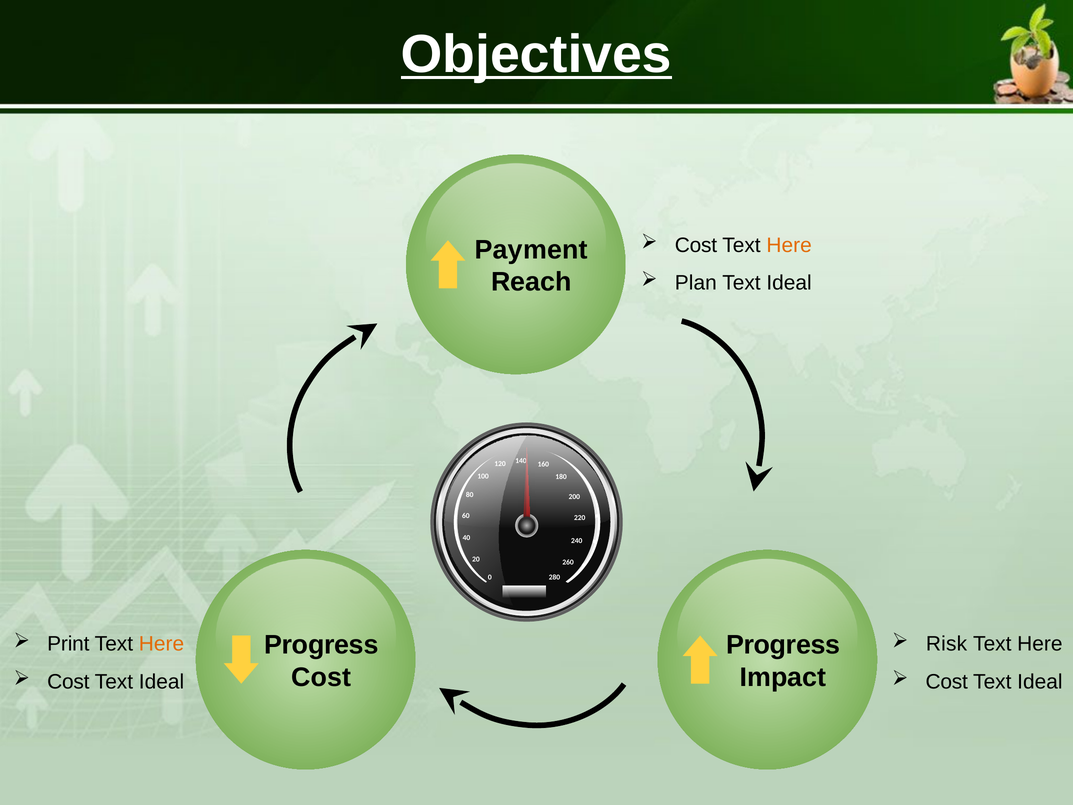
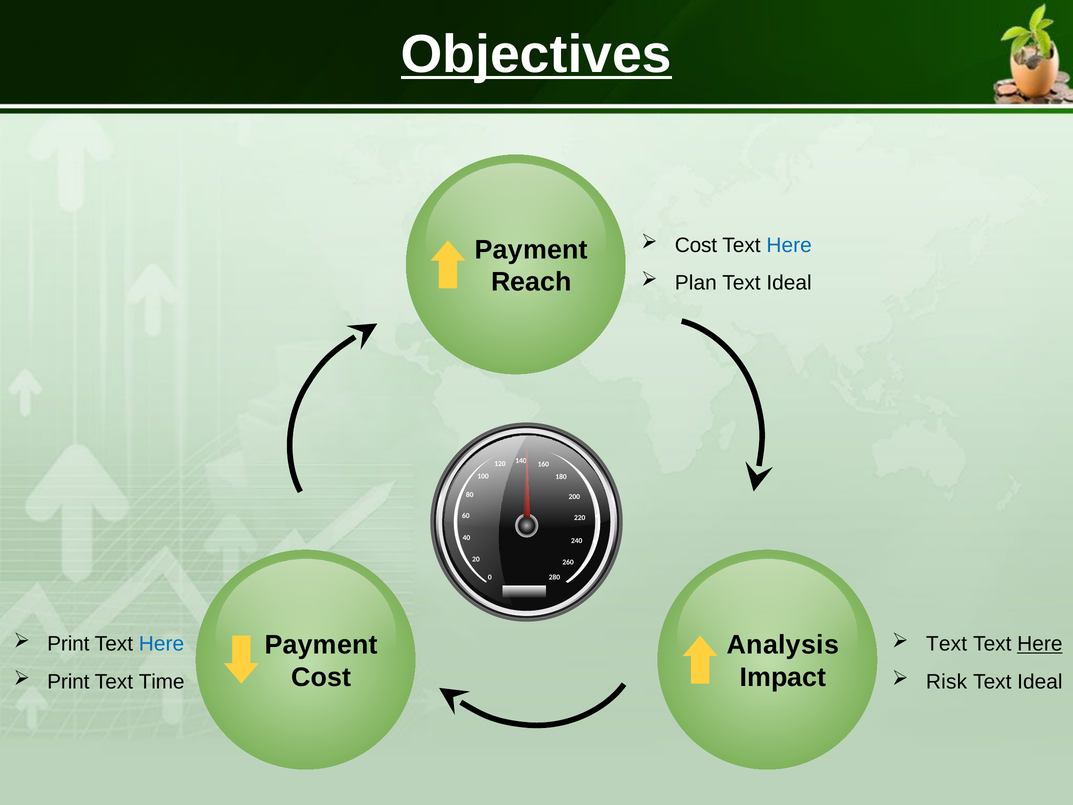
Here at (789, 245) colour: orange -> blue
Progress at (321, 645): Progress -> Payment
Progress at (783, 645): Progress -> Analysis
Here at (161, 644) colour: orange -> blue
Risk at (947, 644): Risk -> Text
Here at (1040, 644) underline: none -> present
Cost at (68, 681): Cost -> Print
Ideal at (162, 681): Ideal -> Time
Cost at (947, 681): Cost -> Risk
